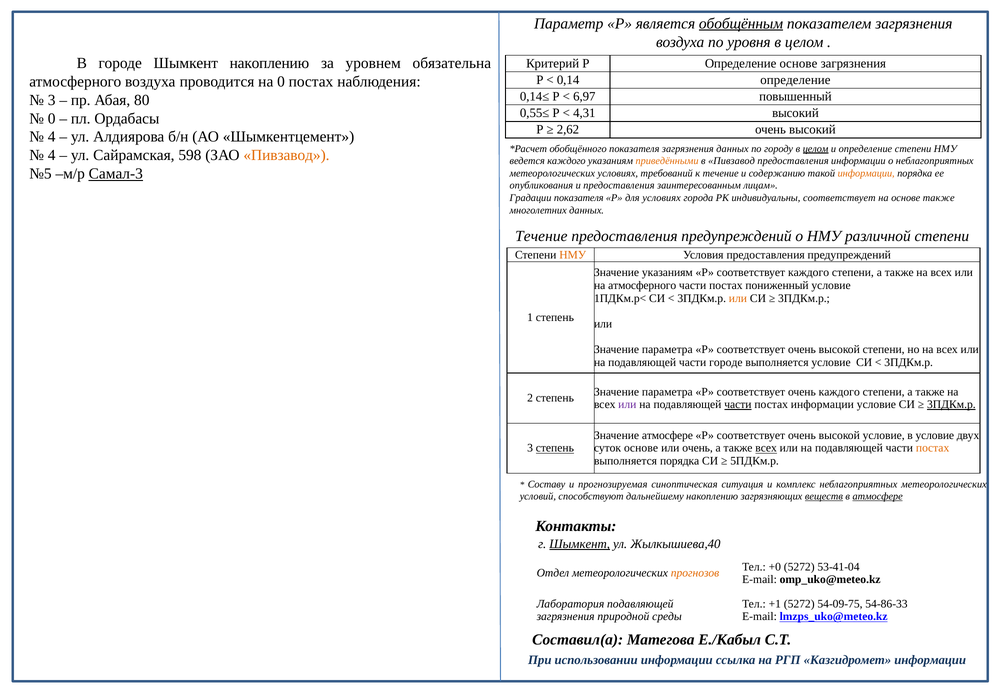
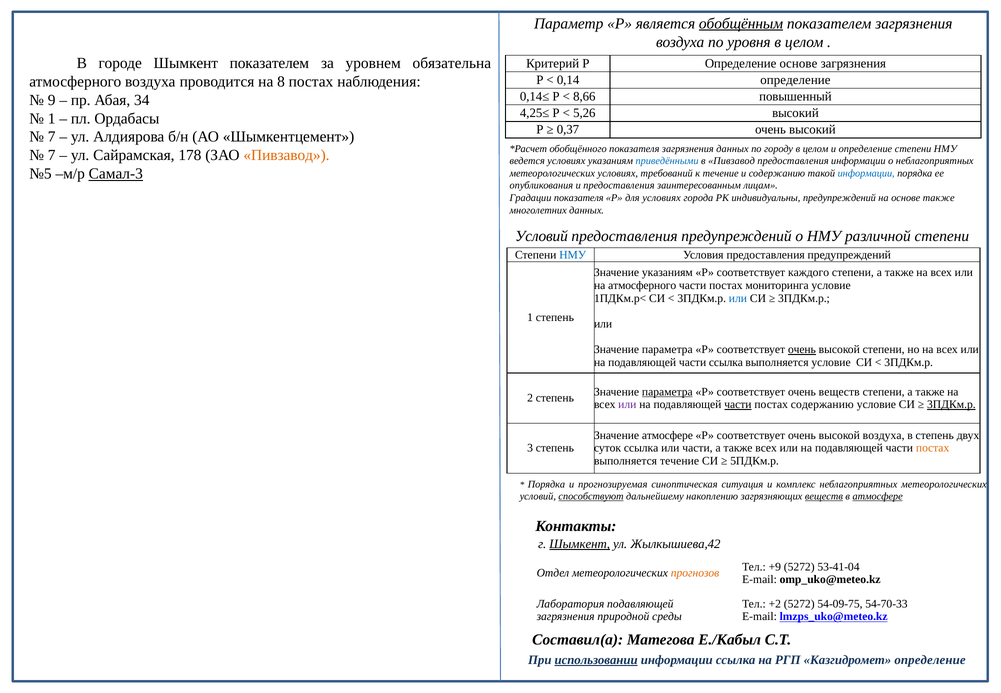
Шымкент накоплению: накоплению -> показателем
на 0: 0 -> 8
6,97: 6,97 -> 8,66
3 at (52, 100): 3 -> 9
80: 80 -> 34
0,55≤: 0,55≤ -> 4,25≤
4,31: 4,31 -> 5,26
0 at (52, 118): 0 -> 1
2,62: 2,62 -> 0,37
4 at (52, 137): 4 -> 7
целом at (816, 149) underline: present -> none
4 at (52, 155): 4 -> 7
598: 598 -> 178
ведется каждого: каждого -> условиях
приведёнными colour: orange -> blue
информации at (866, 173) colour: orange -> blue
индивидуальны соответствует: соответствует -> предупреждений
Течение at (541, 236): Течение -> Условий
НМУ at (573, 255) colour: orange -> blue
пониженный: пониженный -> мониторинга
или at (738, 298) colour: orange -> blue
очень at (802, 349) underline: none -> present
части городе: городе -> ссылка
параметра at (667, 392) underline: none -> present
очень каждого: каждого -> веществ
постах информации: информации -> содержанию
высокой условие: условие -> воздуха
в условие: условие -> степень
степень at (555, 448) underline: present -> none
суток основе: основе -> ссылка
или очень: очень -> части
всех at (766, 448) underline: present -> none
выполняется порядка: порядка -> течение
Составу at (546, 484): Составу -> Порядка
способствуют underline: none -> present
Жылкышиева,40: Жылкышиева,40 -> Жылкышиева,42
+0: +0 -> +9
+1: +1 -> +2
54-86-33: 54-86-33 -> 54-70-33
использовании underline: none -> present
Казгидромет информации: информации -> определение
